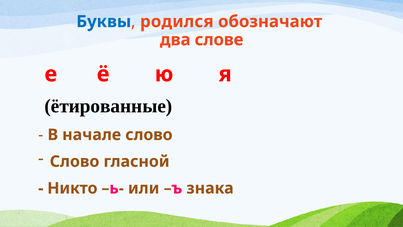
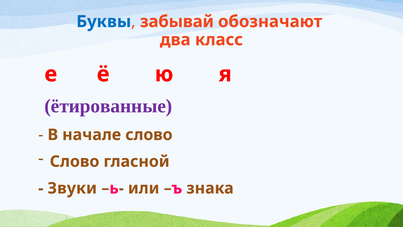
родился: родился -> забывай
слове: слове -> класс
ётированные colour: black -> purple
Никто: Никто -> Звуки
